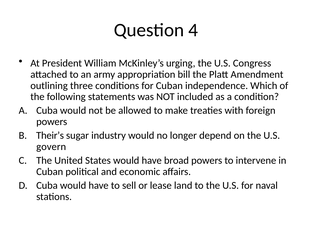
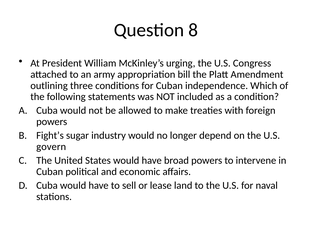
4: 4 -> 8
Their’s: Their’s -> Fight’s
